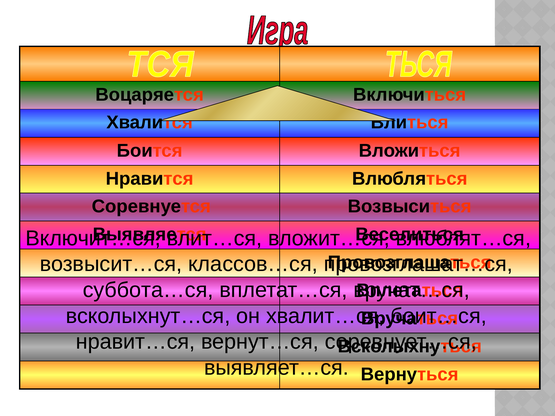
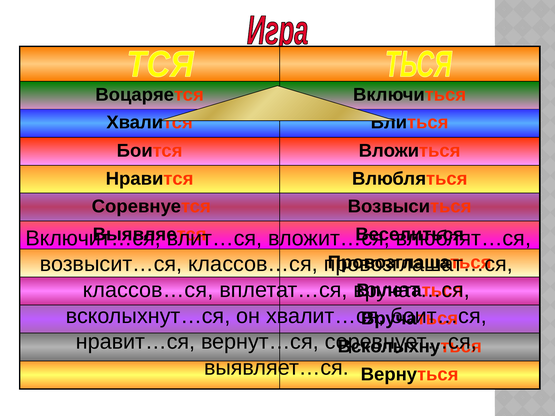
суббота…ся at (148, 290): суббота…ся -> классов…ся
